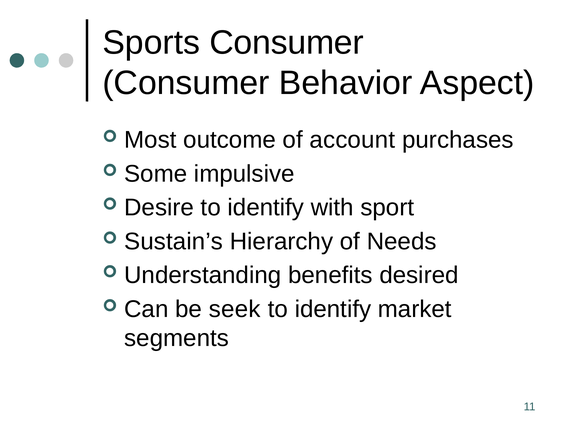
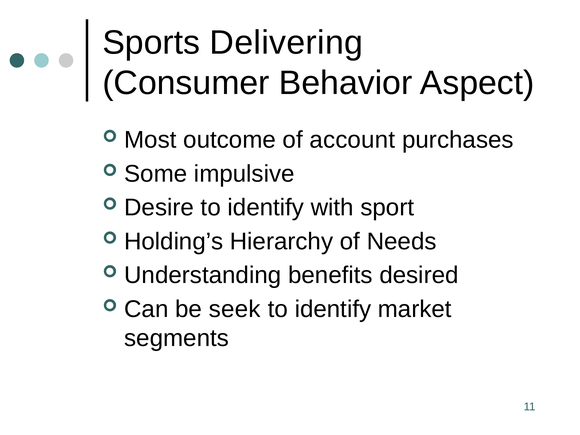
Sports Consumer: Consumer -> Delivering
Sustain’s: Sustain’s -> Holding’s
